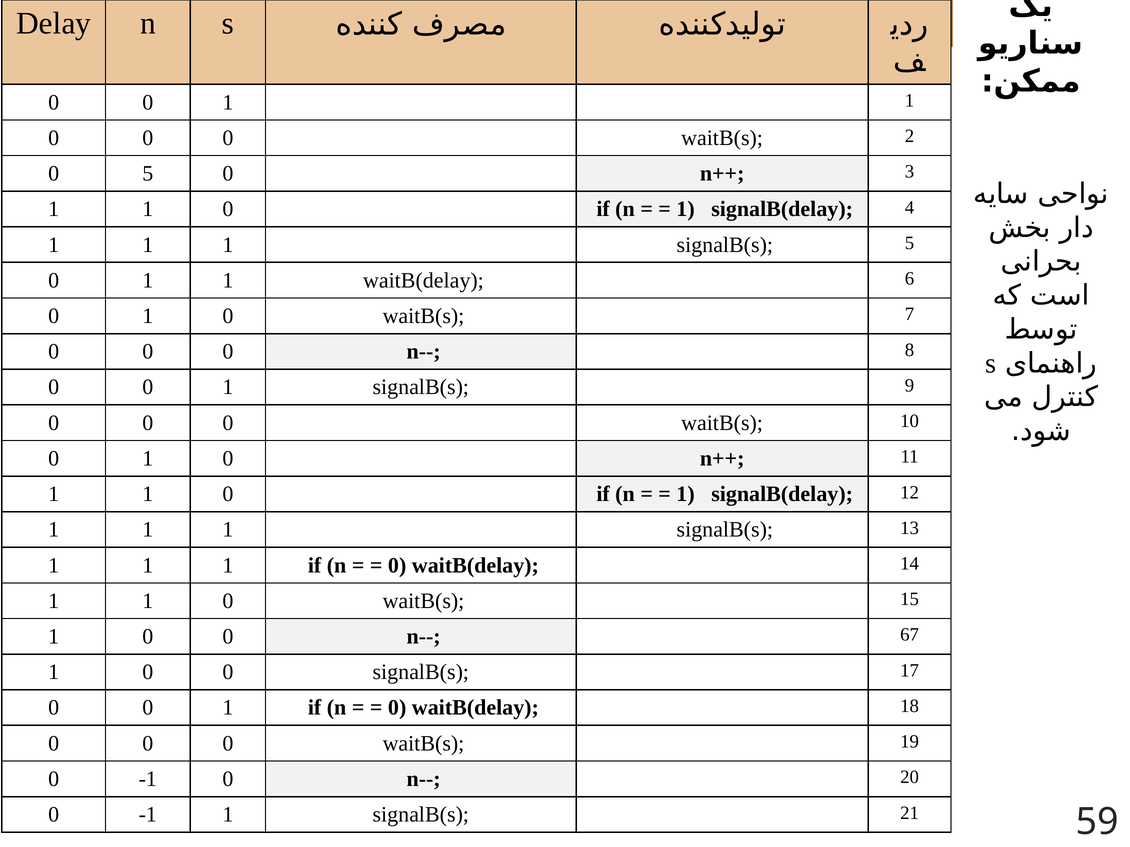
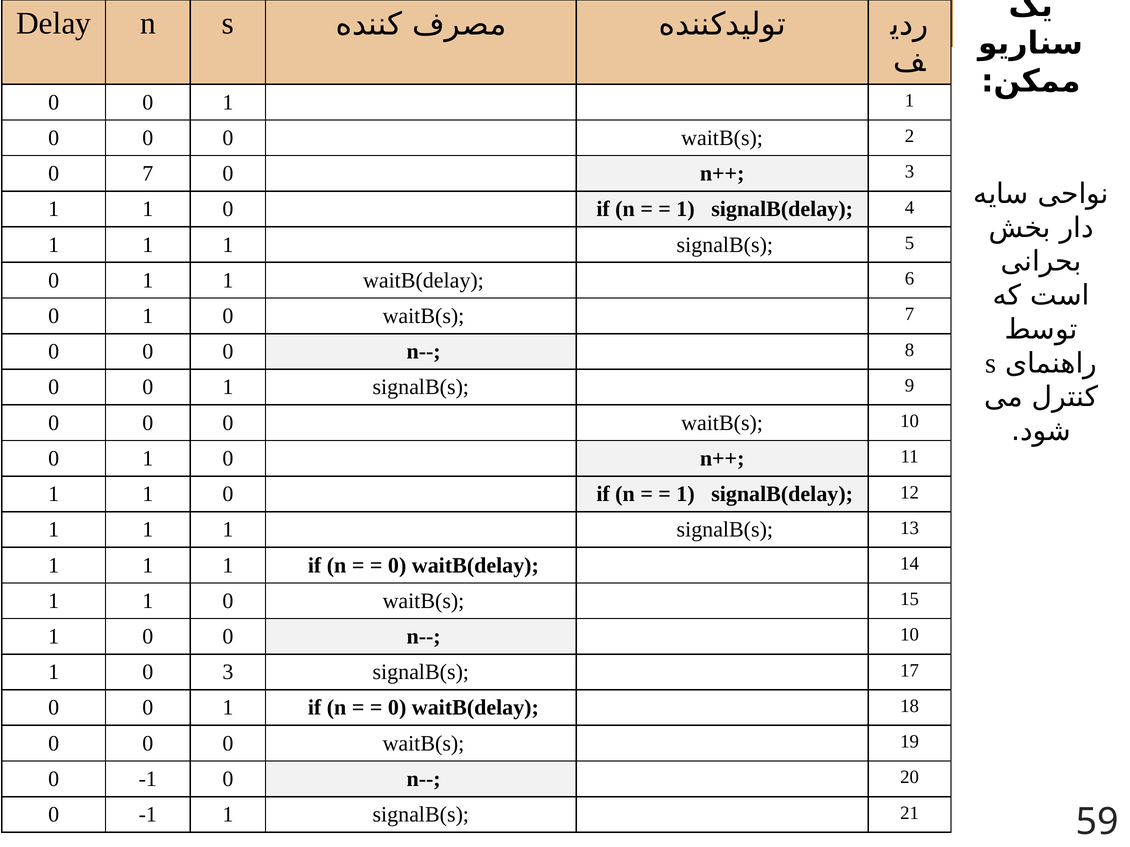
0 5: 5 -> 7
n-- 67: 67 -> 10
0 at (228, 673): 0 -> 3
